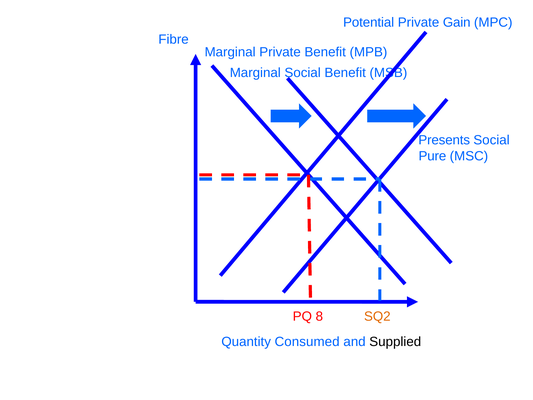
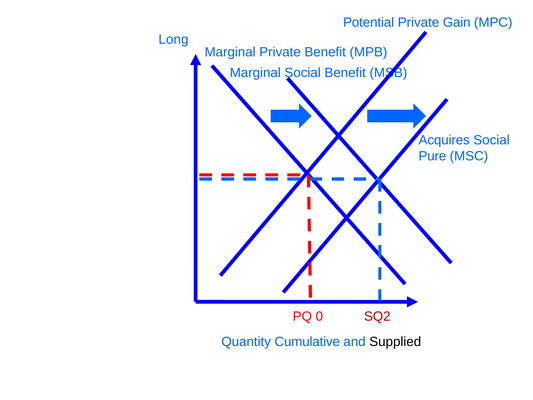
Fibre: Fibre -> Long
Presents: Presents -> Acquires
8: 8 -> 0
SQ2 colour: orange -> red
Consumed: Consumed -> Cumulative
